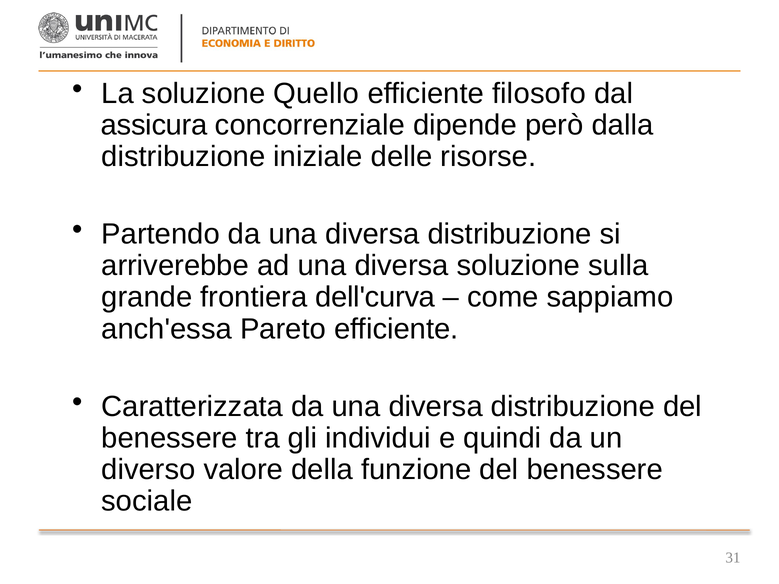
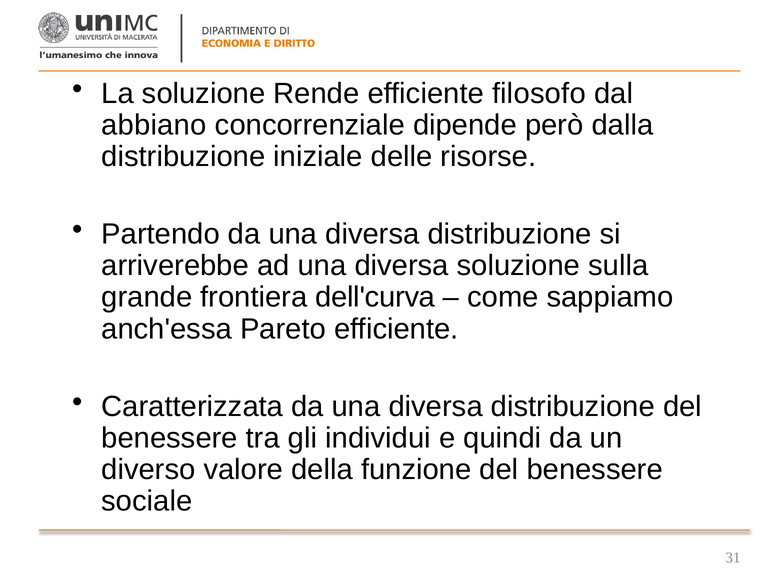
Quello: Quello -> Rende
assicura: assicura -> abbiano
